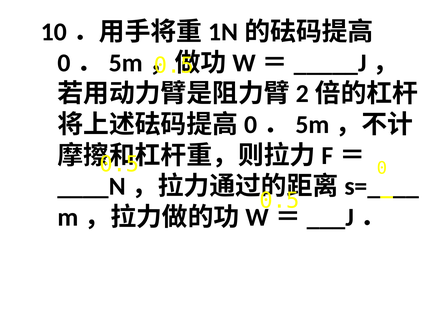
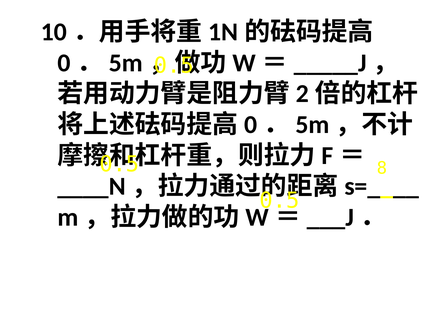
0: 0 -> 8
